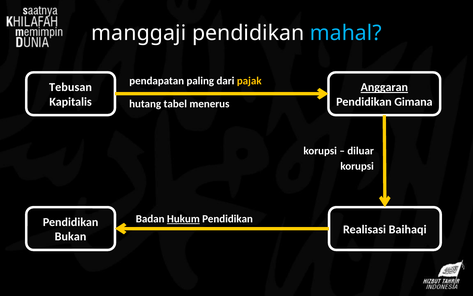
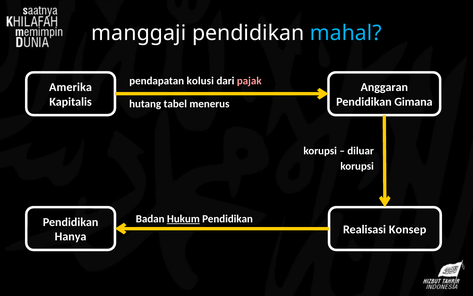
paling: paling -> kolusi
pajak colour: yellow -> pink
Tebusan: Tebusan -> Amerika
Anggaran underline: present -> none
Baihaqi: Baihaqi -> Konsep
Bukan: Bukan -> Hanya
